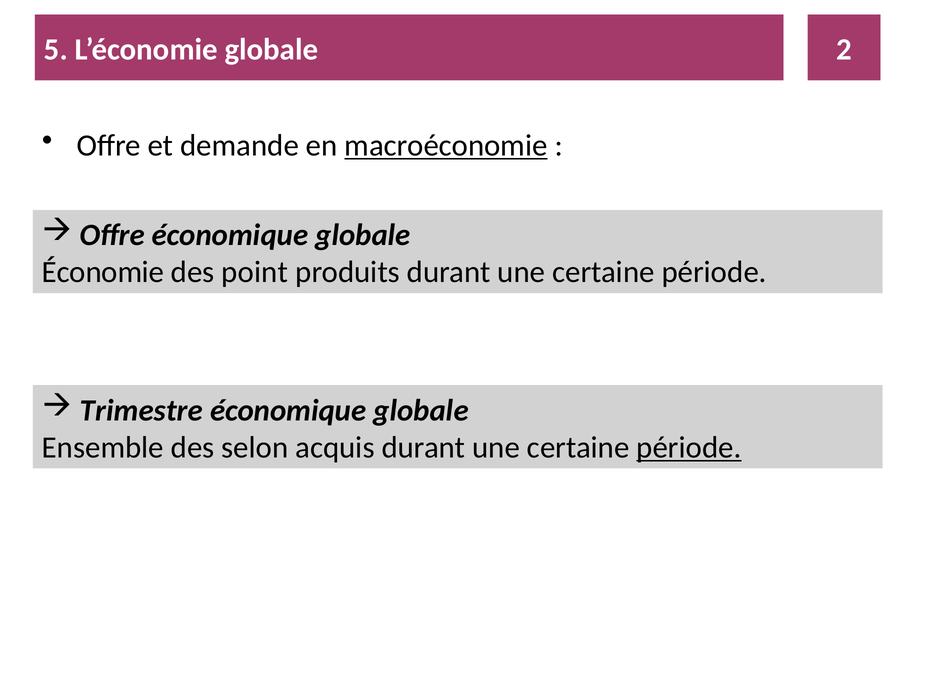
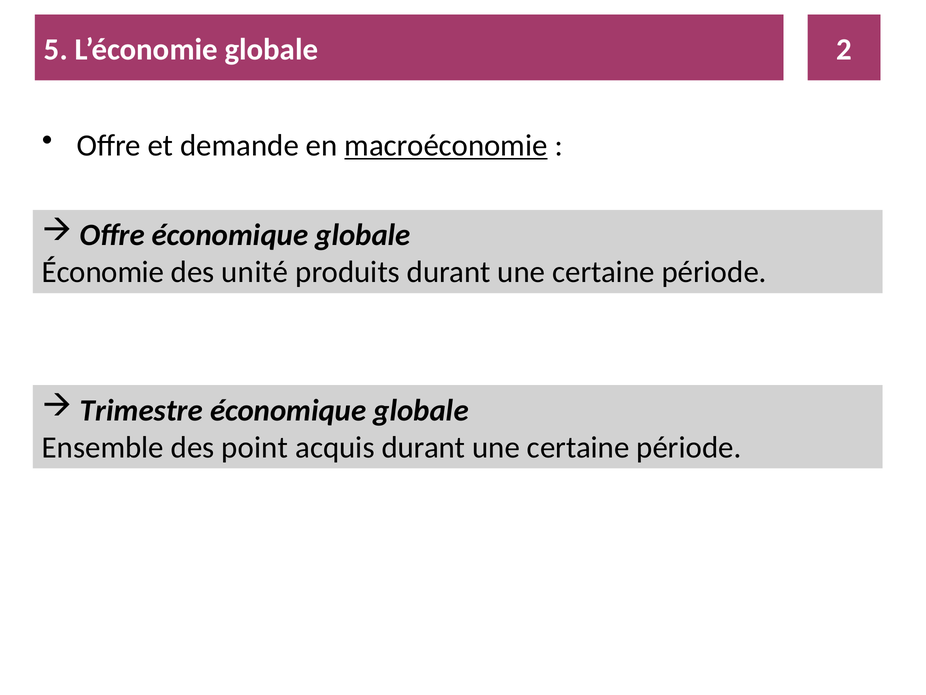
point: point -> unité
selon: selon -> point
période at (689, 447) underline: present -> none
